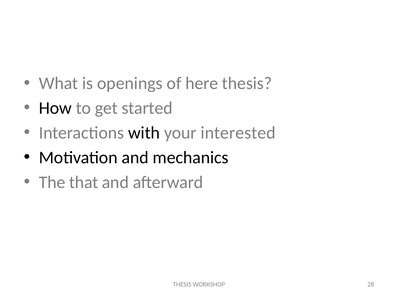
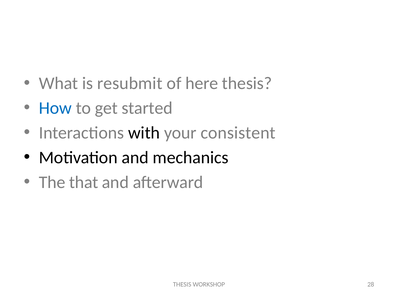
openings: openings -> resubmit
How colour: black -> blue
interested: interested -> consistent
